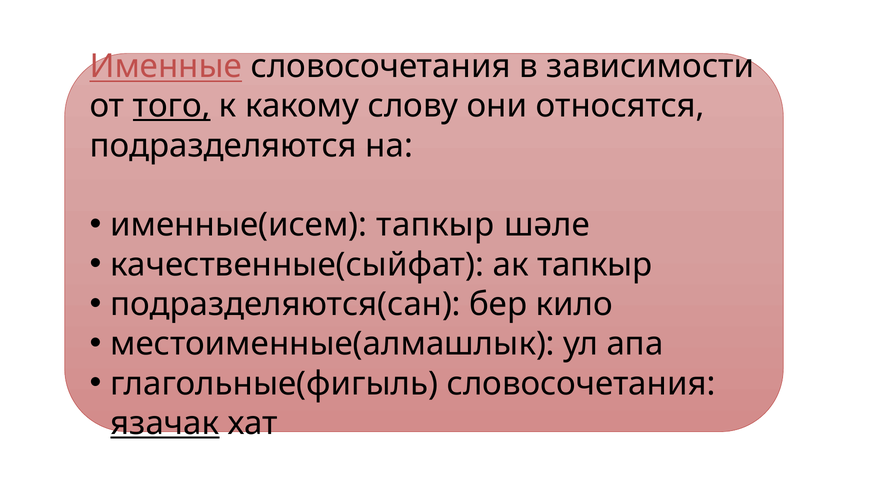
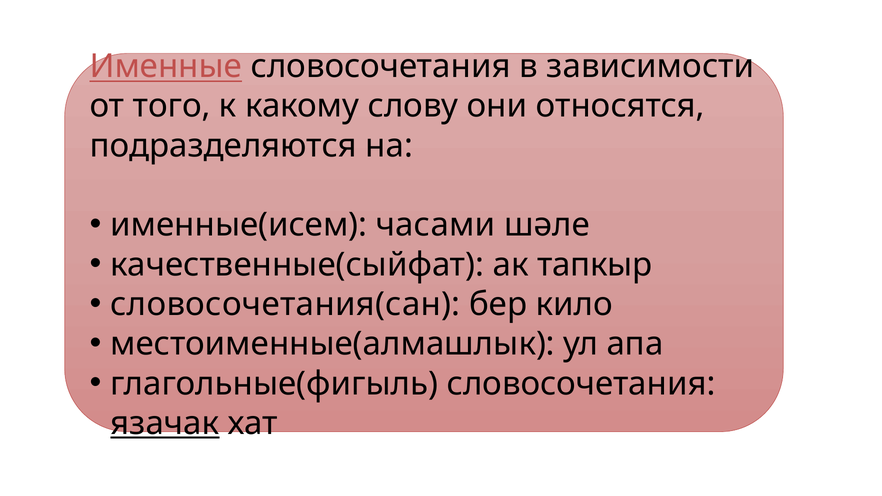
того underline: present -> none
именные(исем тапкыр: тапкыр -> часами
подразделяются(сан: подразделяются(сан -> словосочетания(сан
